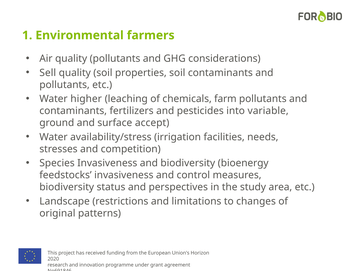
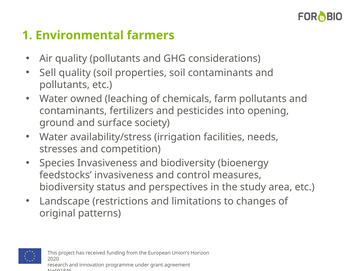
higher: higher -> owned
variable: variable -> opening
accept: accept -> society
